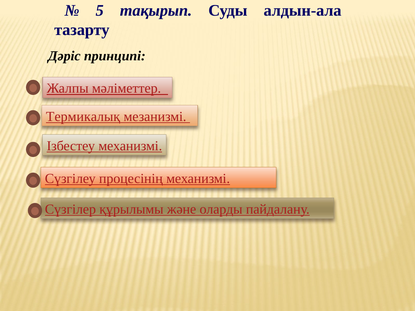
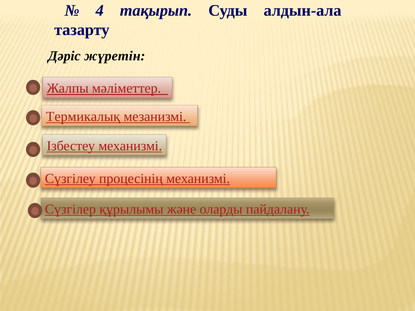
5: 5 -> 4
принципі: принципі -> жүретін
